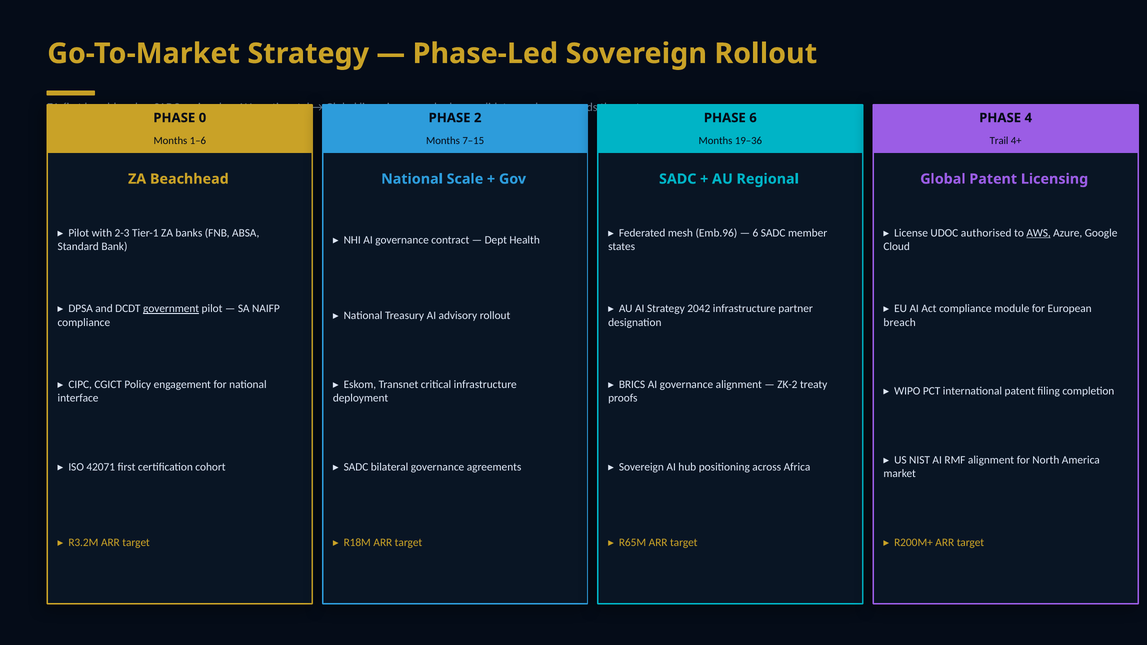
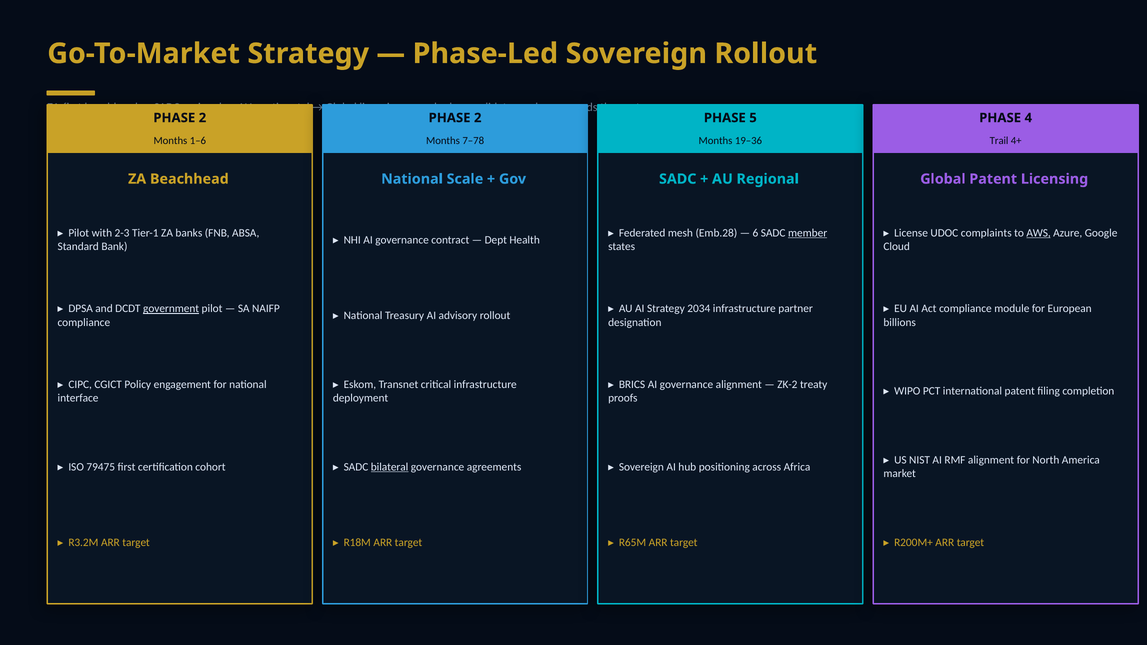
0 at (202, 118): 0 -> 2
PHASE 6: 6 -> 5
7–15: 7–15 -> 7–78
Emb.96: Emb.96 -> Emb.28
member underline: none -> present
authorised: authorised -> complaints
2042: 2042 -> 2034
breach: breach -> billions
42071: 42071 -> 79475
bilateral underline: none -> present
